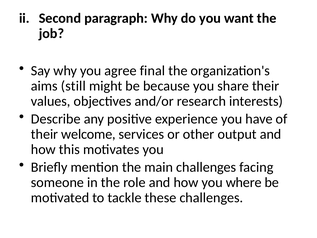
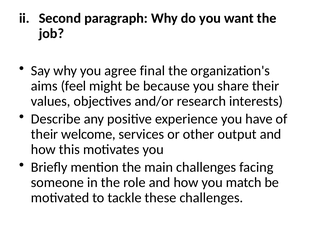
still: still -> feel
where: where -> match
